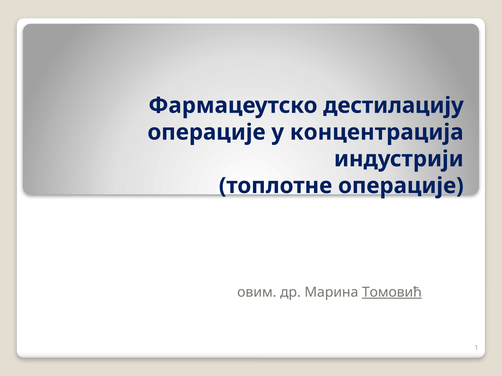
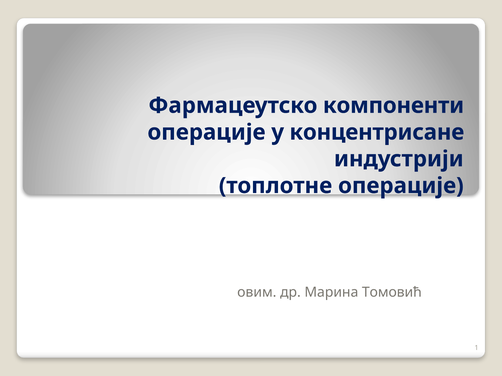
дестилацију: дестилацију -> компоненти
концентрација: концентрација -> концентрисане
Томовић underline: present -> none
